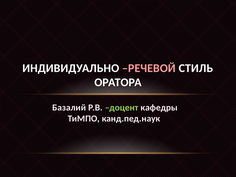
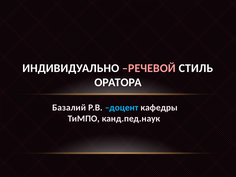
доцент colour: light green -> light blue
